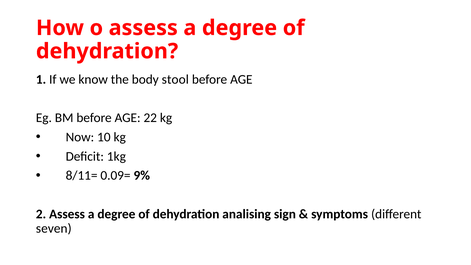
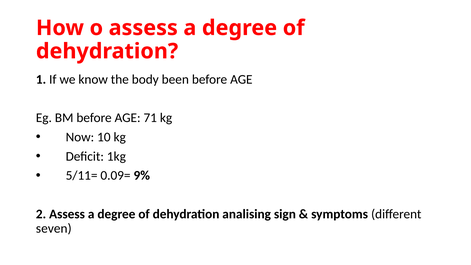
stool: stool -> been
22: 22 -> 71
8/11=: 8/11= -> 5/11=
